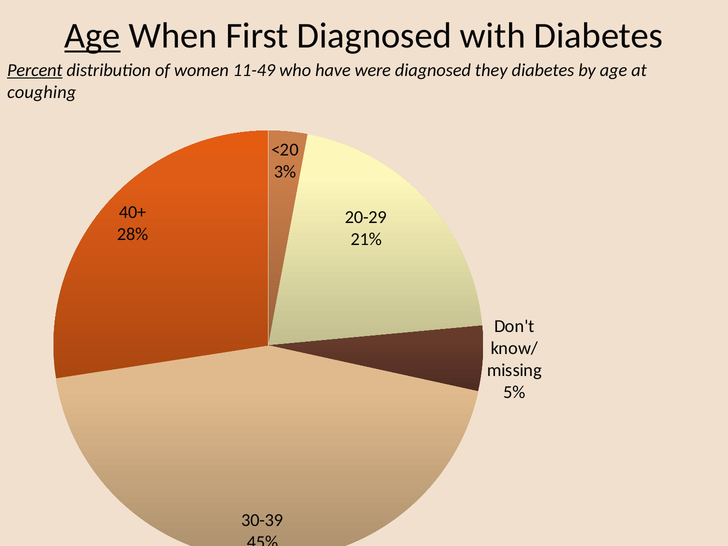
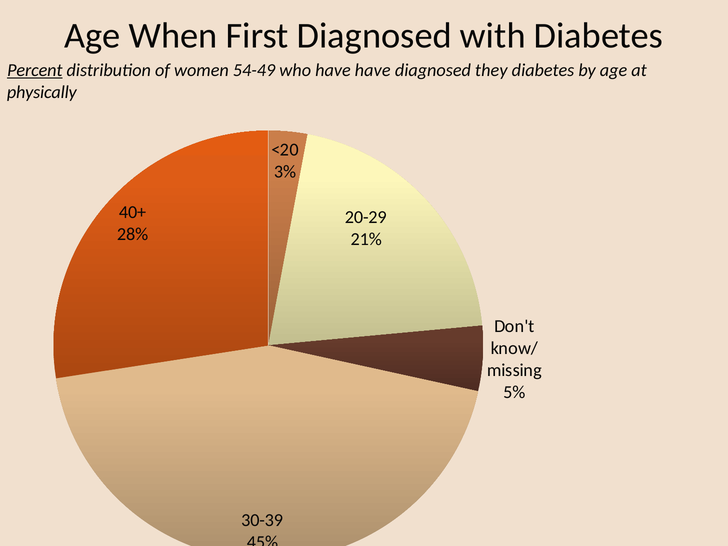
Age at (92, 36) underline: present -> none
11-49: 11-49 -> 54-49
have were: were -> have
coughing: coughing -> physically
